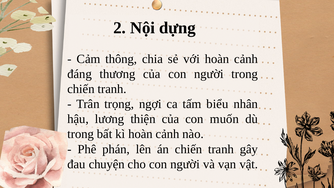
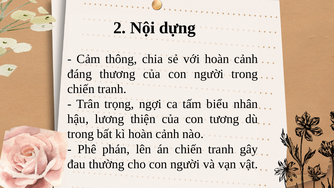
muốn: muốn -> tương
chuyện: chuyện -> thường
